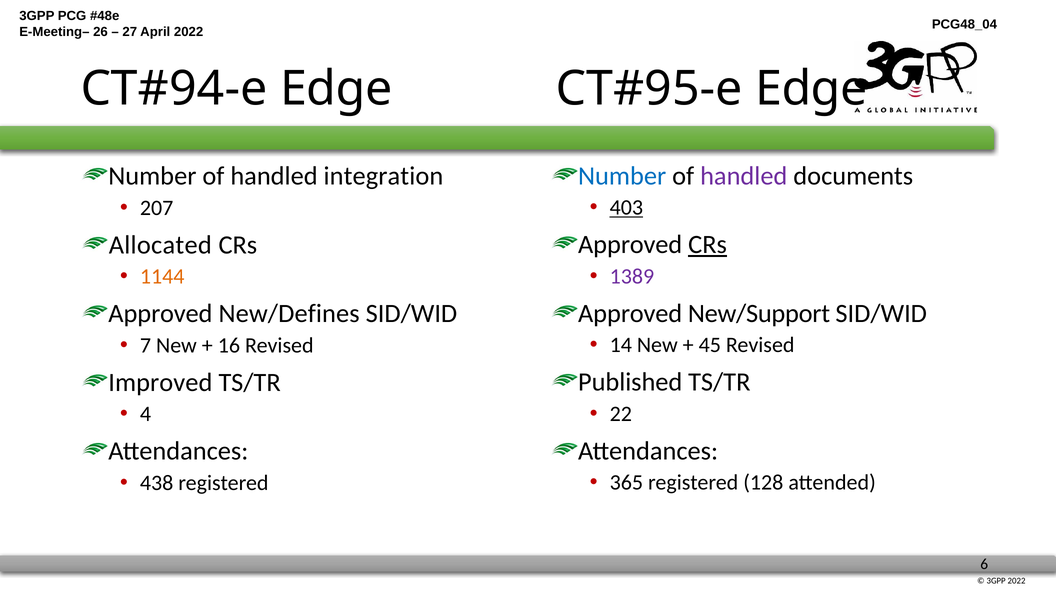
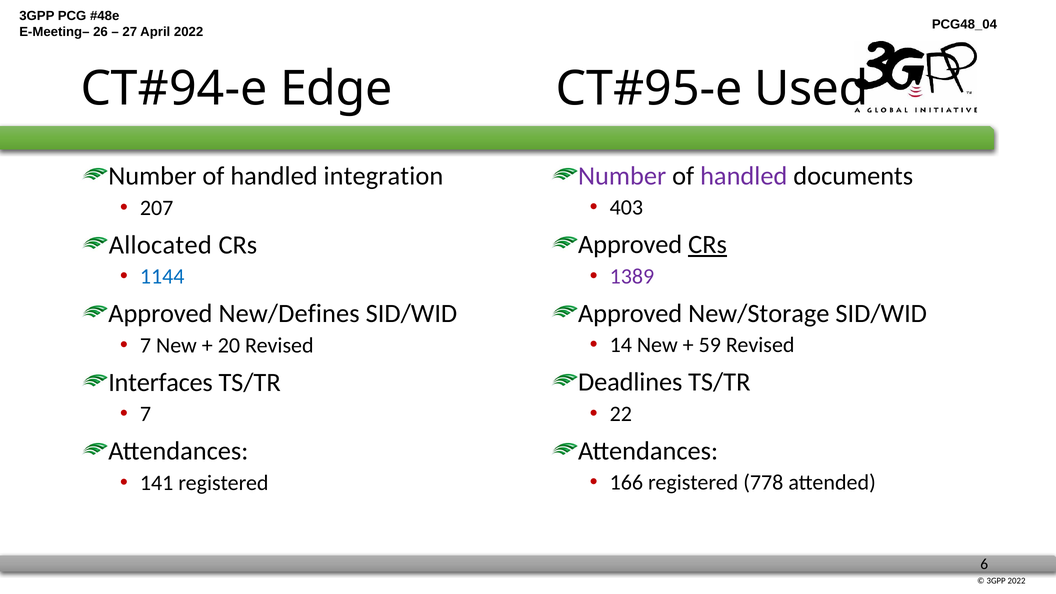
Edge at (811, 89): Edge -> Used
Number at (622, 176) colour: blue -> purple
403 underline: present -> none
1144 colour: orange -> blue
New/Support: New/Support -> New/Storage
45: 45 -> 59
16: 16 -> 20
Published: Published -> Deadlines
Improved: Improved -> Interfaces
4 at (145, 414): 4 -> 7
365: 365 -> 166
128: 128 -> 778
438: 438 -> 141
